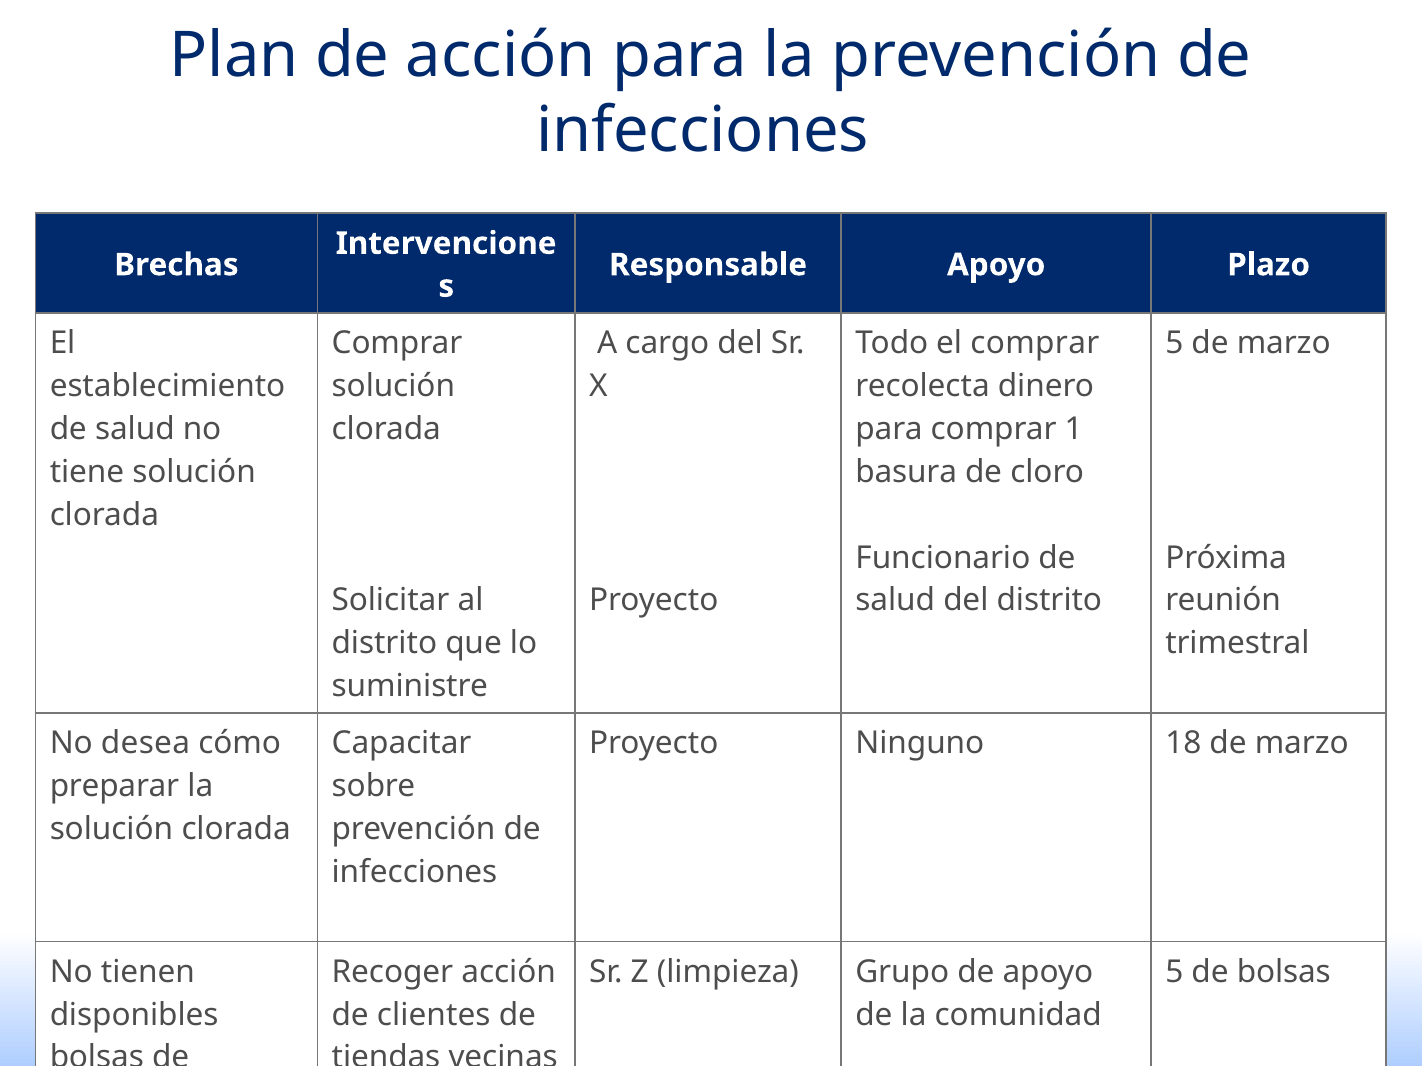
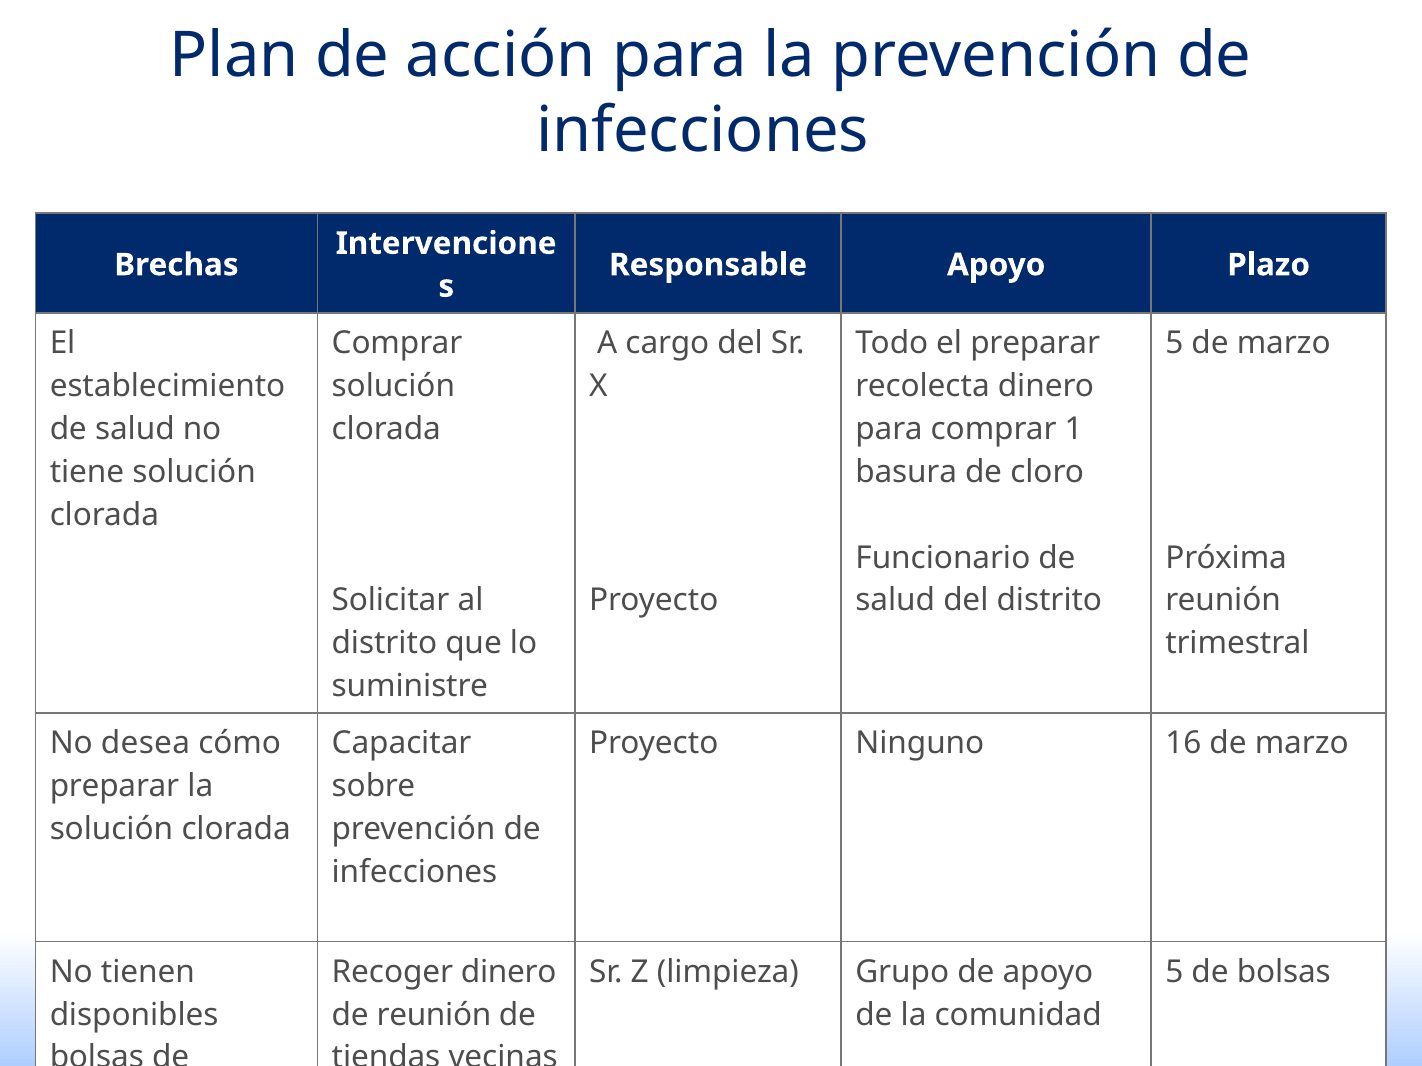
el comprar: comprar -> preparar
18: 18 -> 16
Recoger acción: acción -> dinero
de clientes: clientes -> reunión
